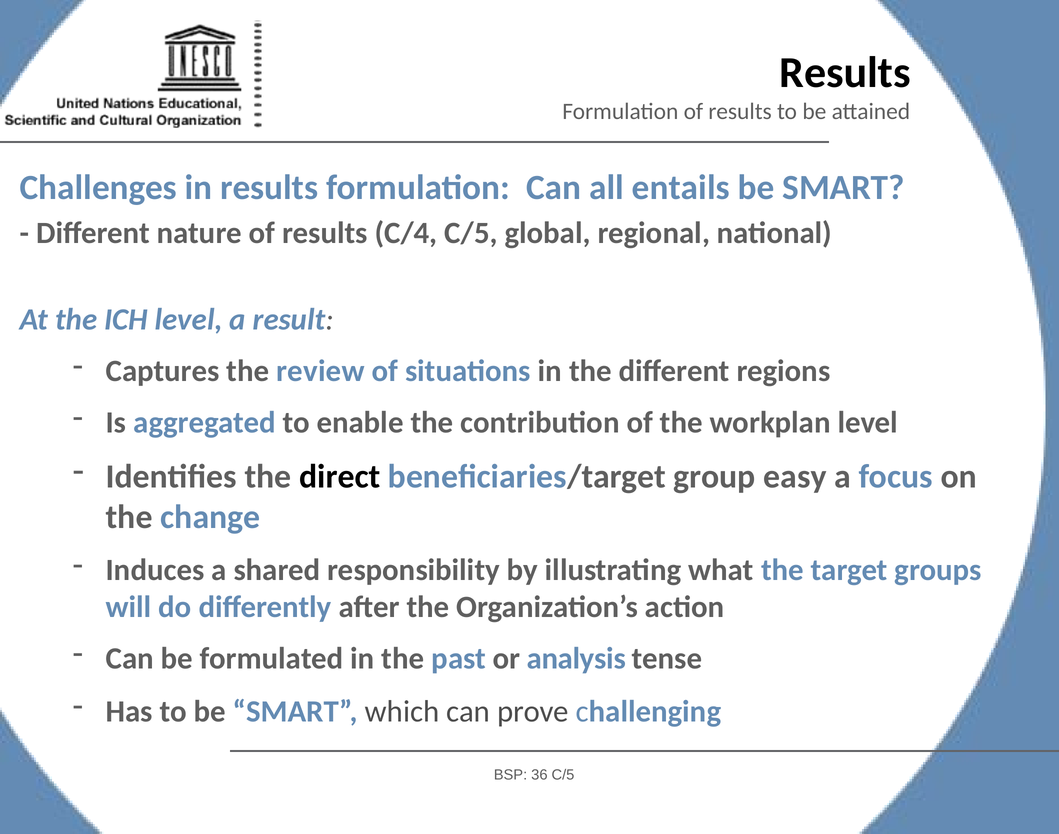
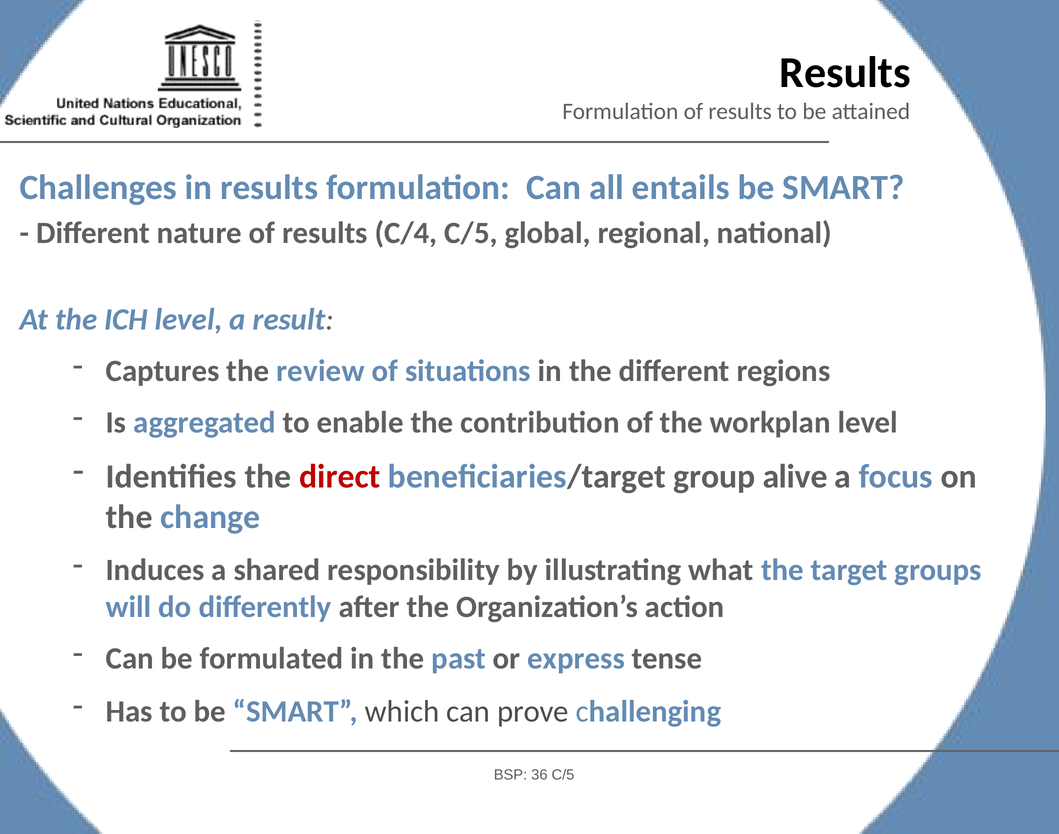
direct colour: black -> red
easy: easy -> alive
analysis: analysis -> express
